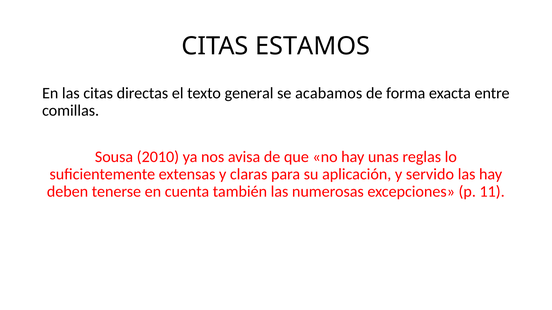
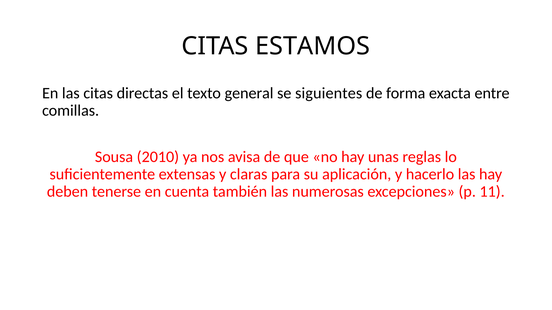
acabamos: acabamos -> siguientes
servido: servido -> hacerlo
